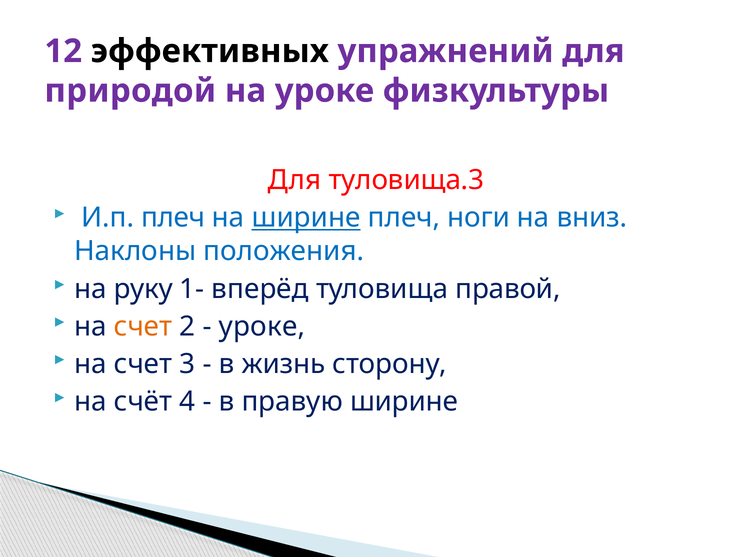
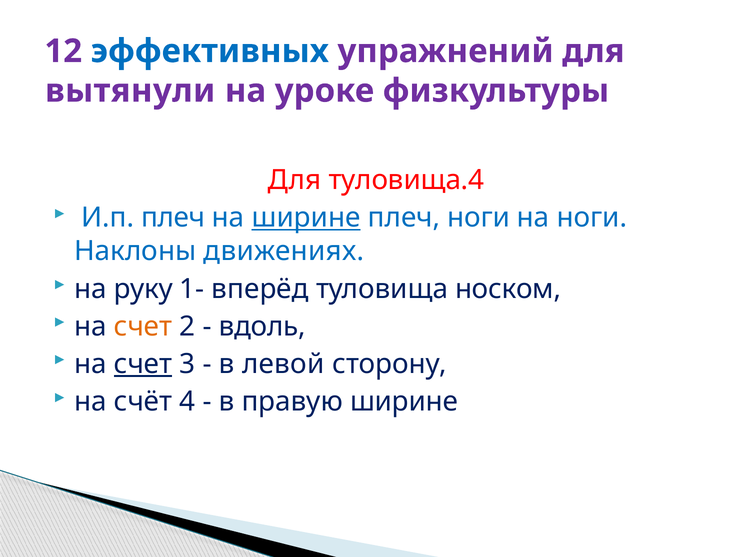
эффективных colour: black -> blue
природой: природой -> вытянули
туловища.3: туловища.3 -> туловища.4
на вниз: вниз -> ноги
положения: положения -> движениях
правой: правой -> носком
уроке at (262, 327): уроке -> вдоль
счет at (143, 364) underline: none -> present
жизнь: жизнь -> левой
